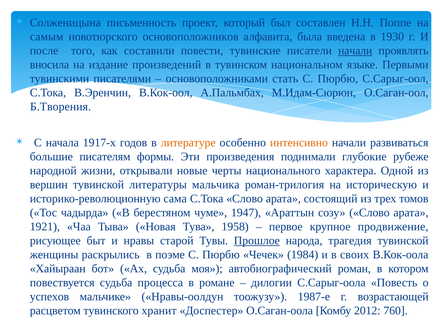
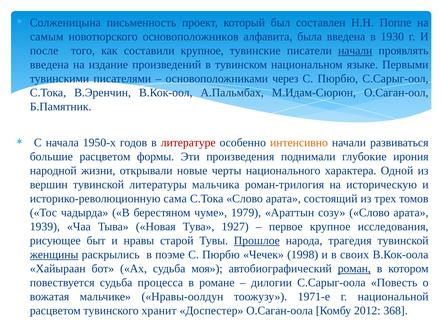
составили повести: повести -> крупное
вносила at (49, 65): вносила -> введена
стать: стать -> через
Б.Творения: Б.Творения -> Б.Памятник
1917-х: 1917-х -> 1950-х
литературе colour: orange -> red
большие писателям: писателям -> расцветом
рубеже: рубеже -> ирония
1947: 1947 -> 1979
1921: 1921 -> 1939
1958: 1958 -> 1927
продвижение: продвижение -> исследования
женщины underline: none -> present
1984: 1984 -> 1998
роман underline: none -> present
успехов: успехов -> вожатая
1987-е: 1987-е -> 1971-е
возрастающей: возрастающей -> национальной
760: 760 -> 368
